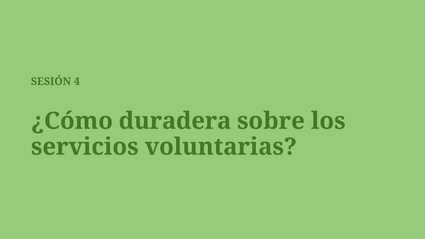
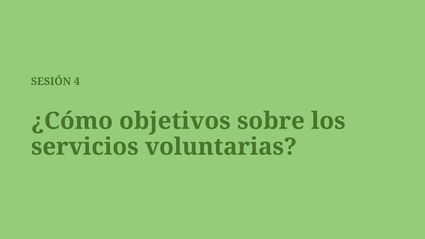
duradera: duradera -> objetivos
